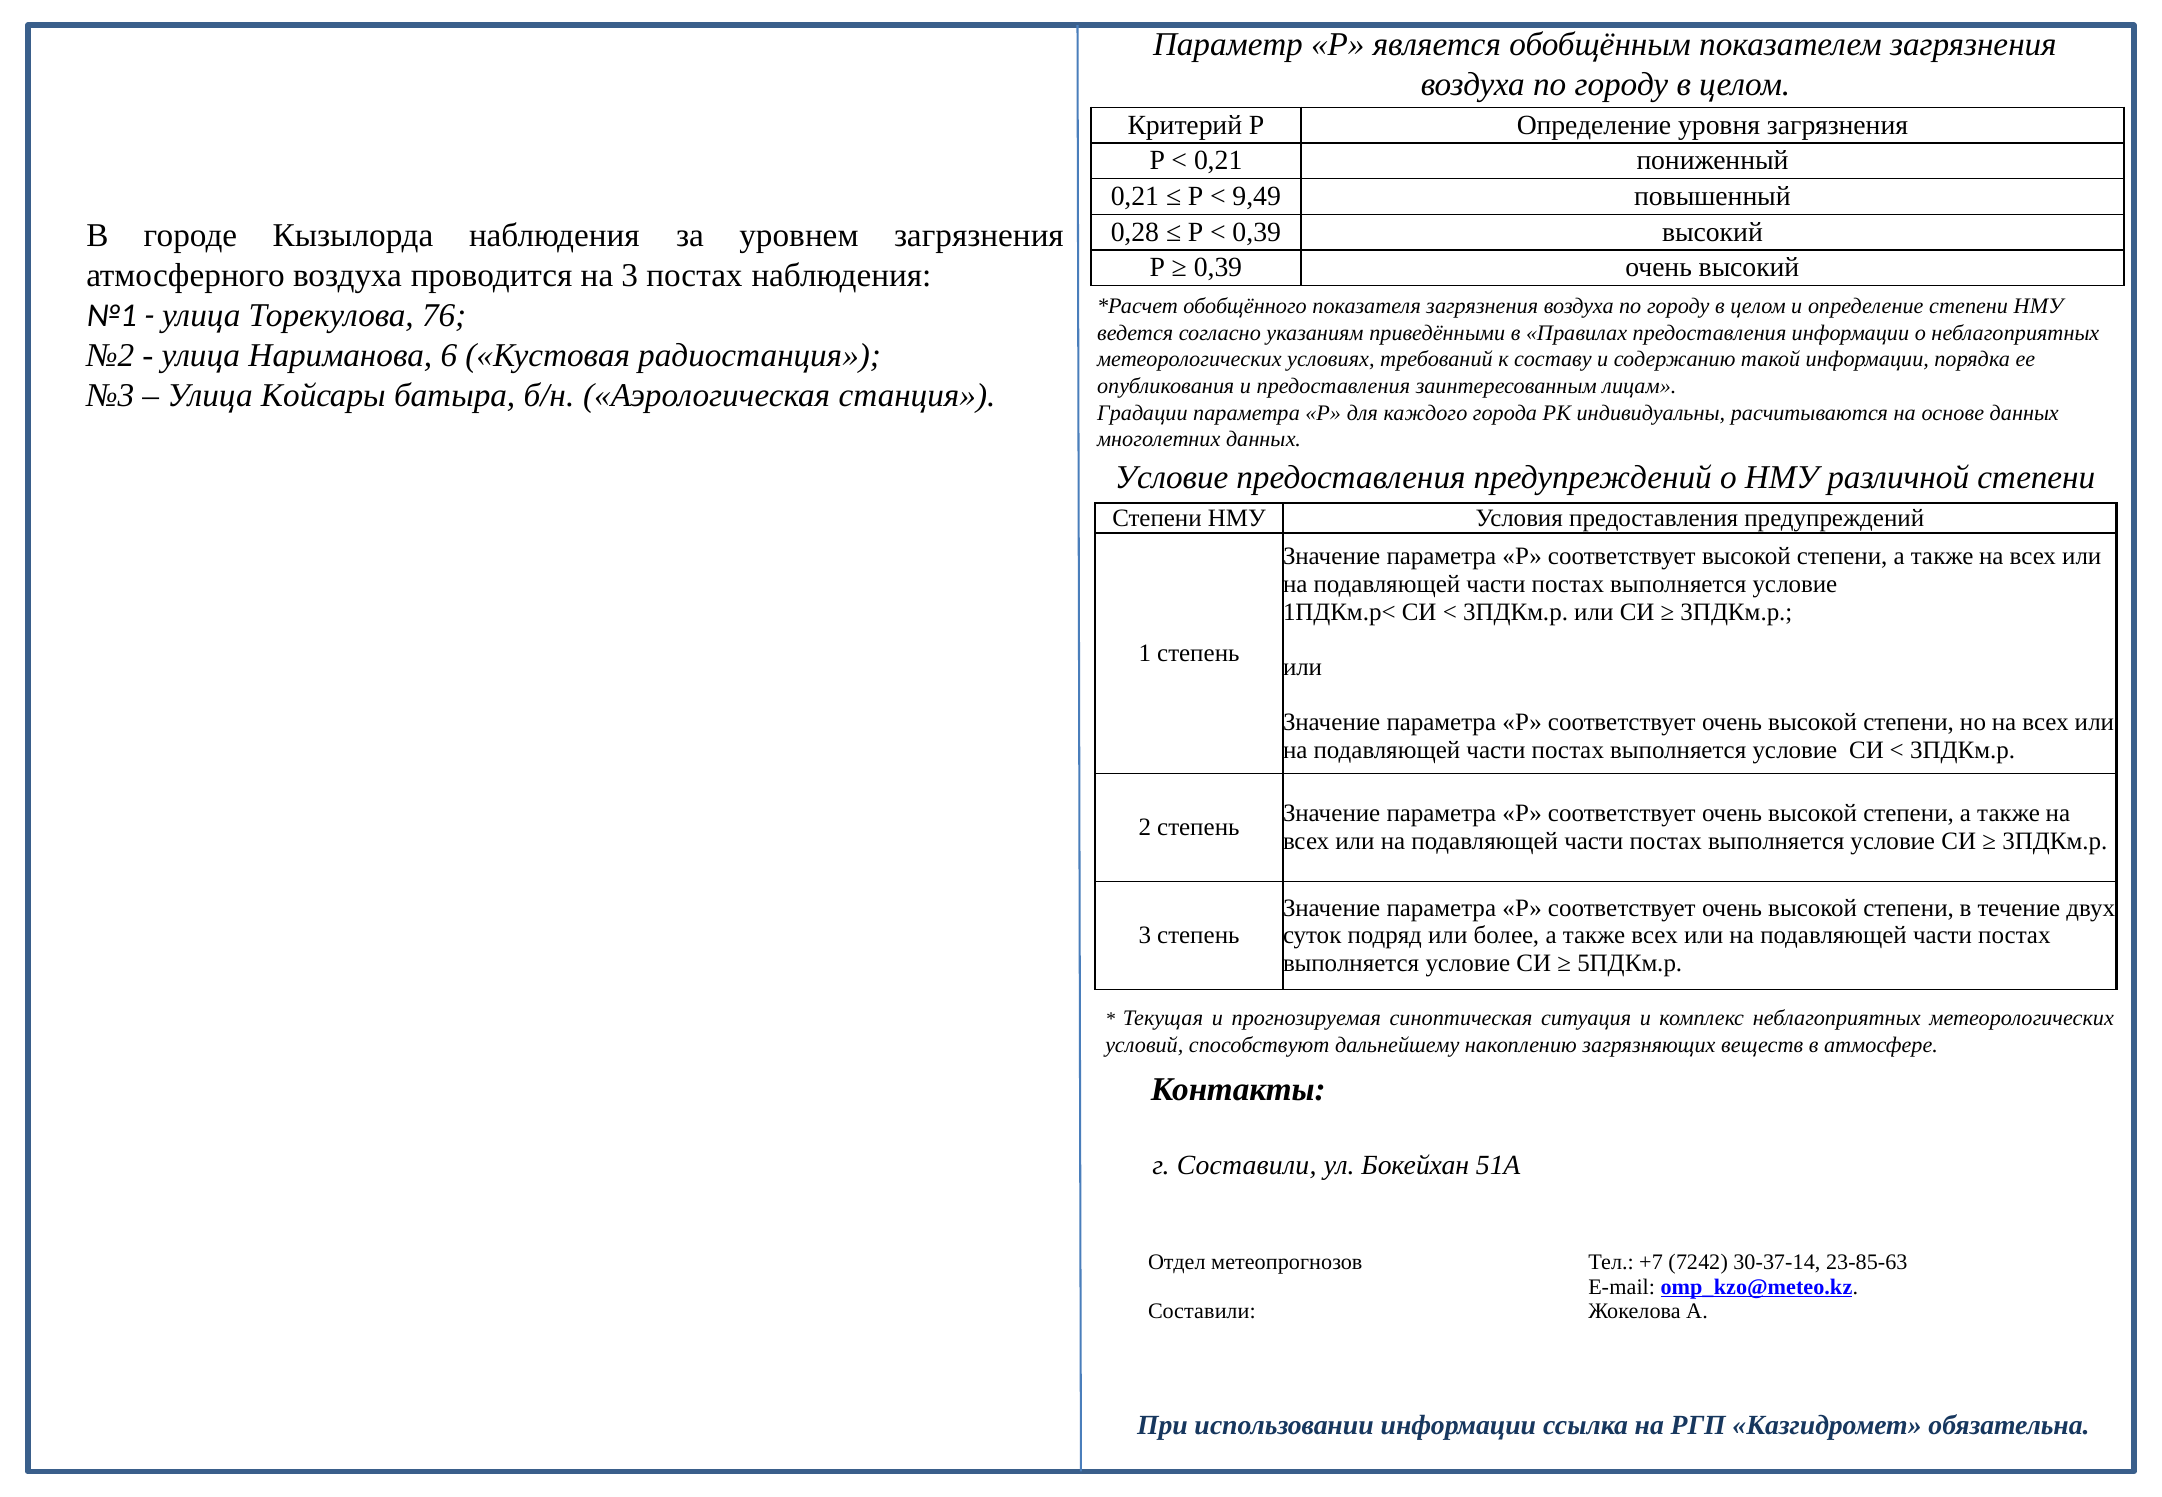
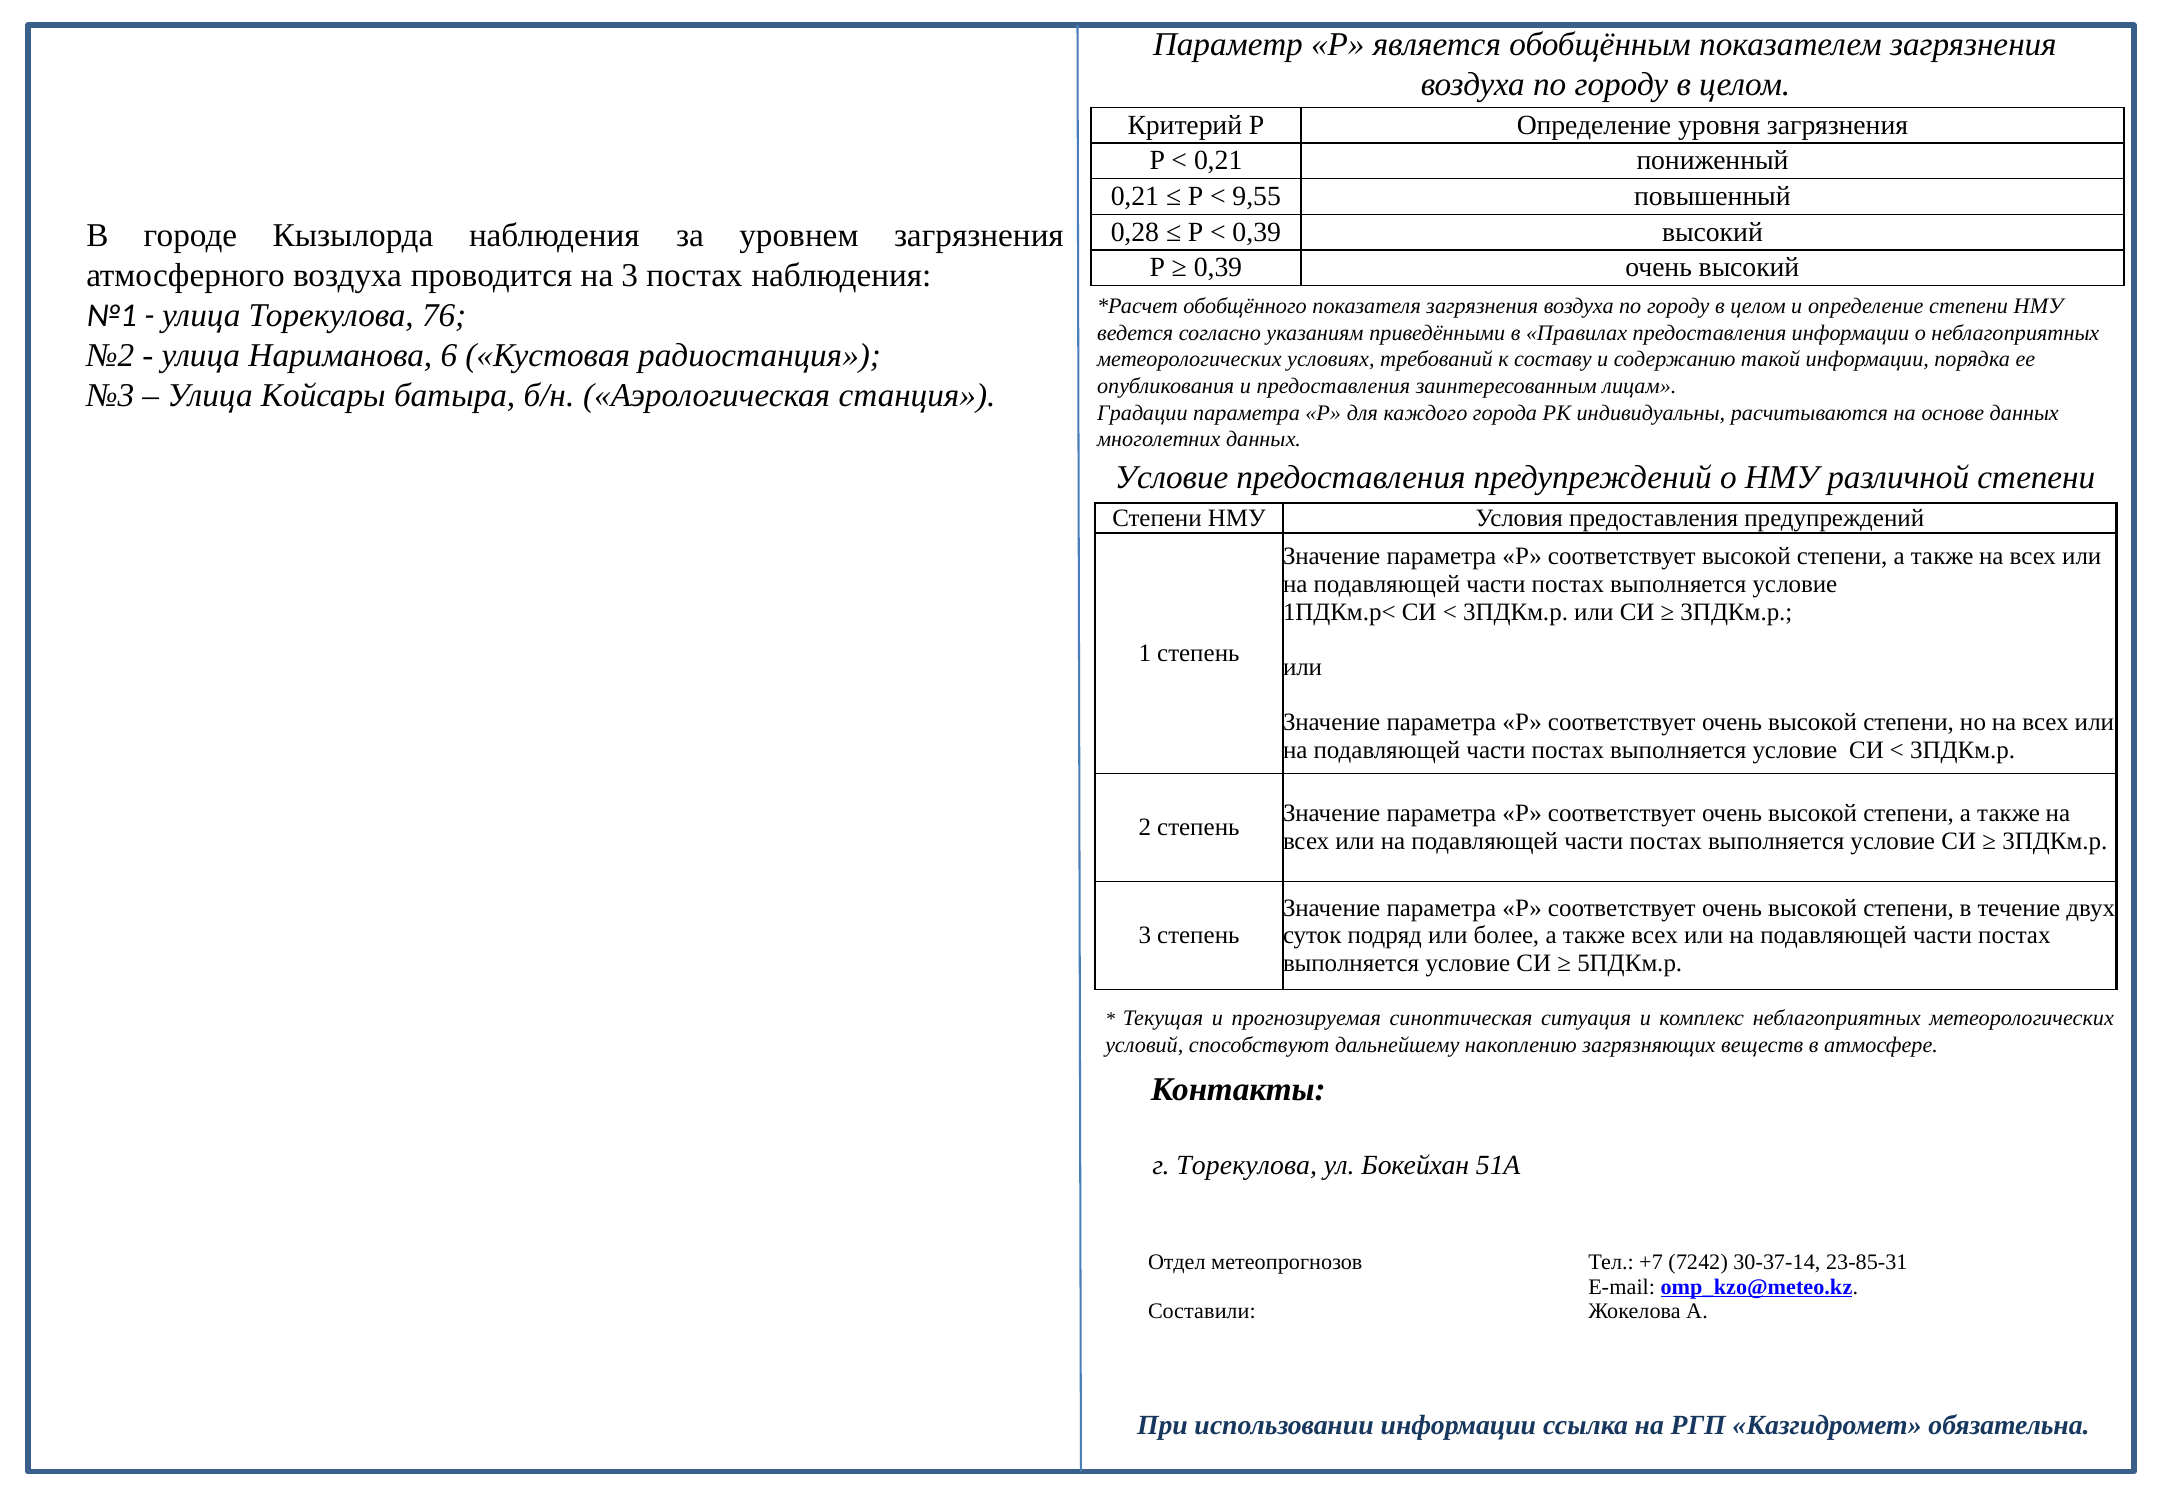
9,49: 9,49 -> 9,55
г Составили: Составили -> Торекулова
23-85-63: 23-85-63 -> 23-85-31
